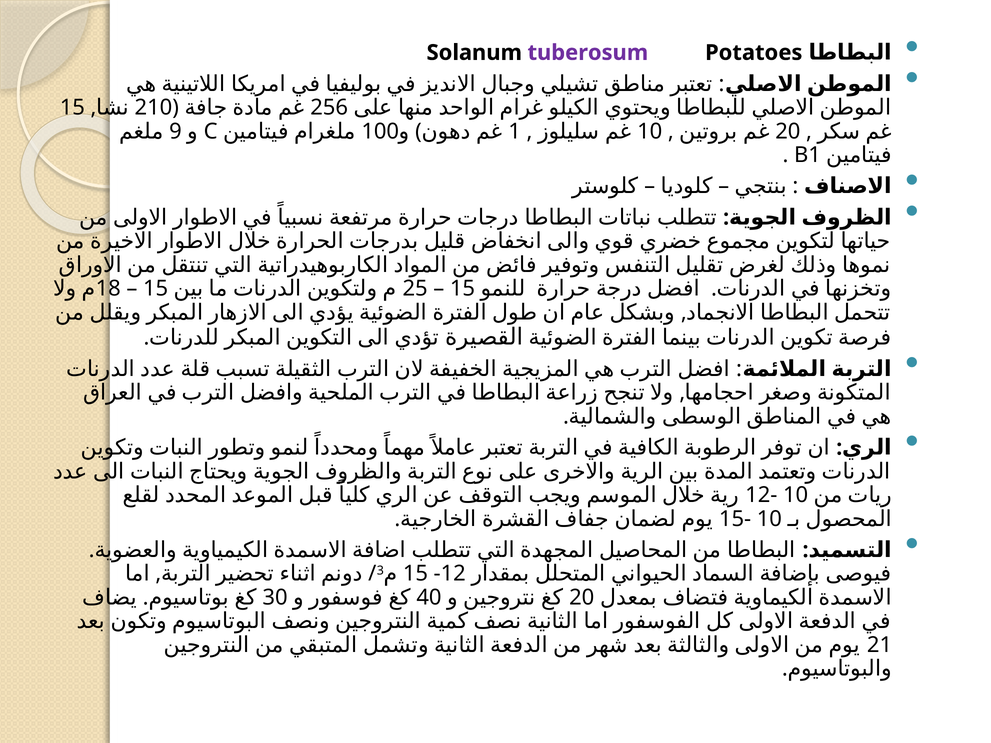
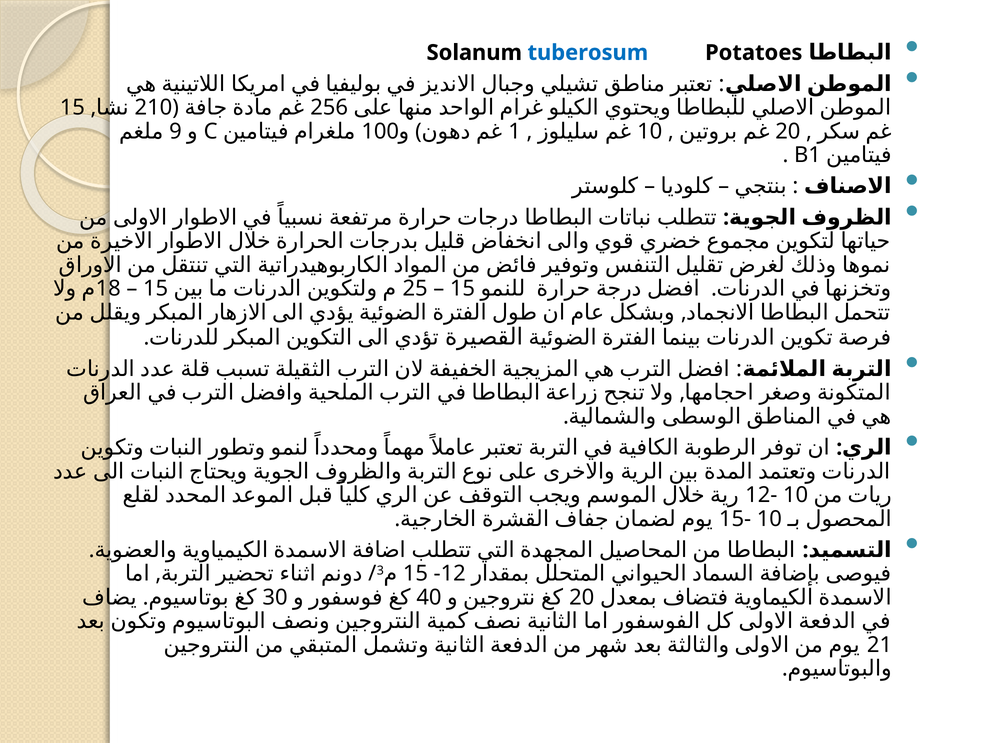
tuberosum colour: purple -> blue
